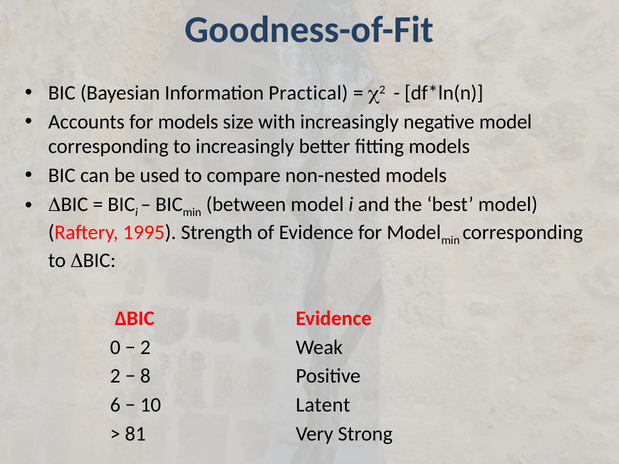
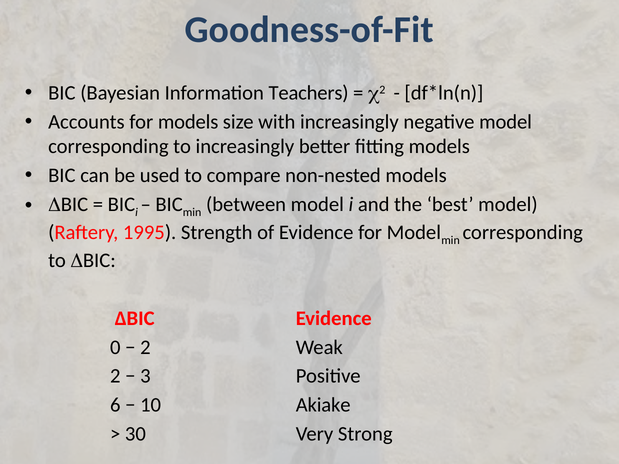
Practical: Practical -> Teachers
8: 8 -> 3
Latent: Latent -> Akiake
81: 81 -> 30
